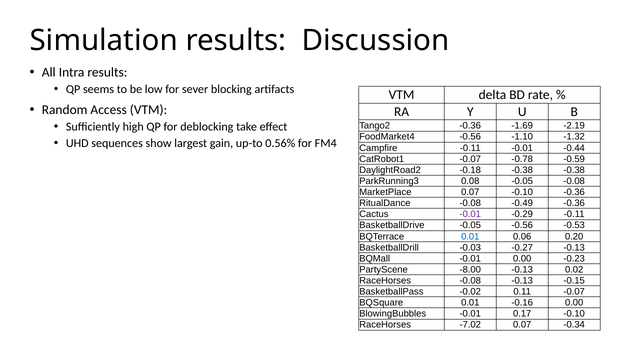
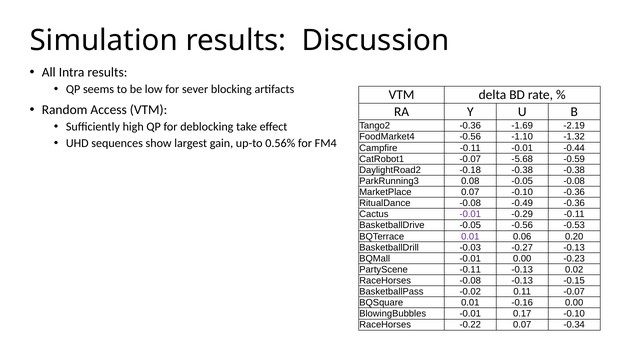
-0.78: -0.78 -> -5.68
0.01 at (470, 237) colour: blue -> purple
PartyScene -8.00: -8.00 -> -0.11
-7.02: -7.02 -> -0.22
